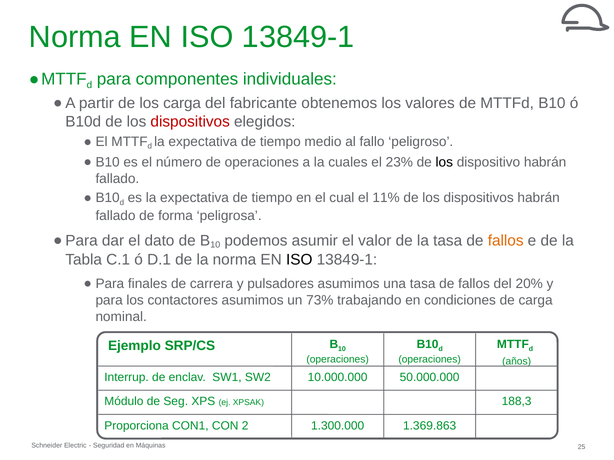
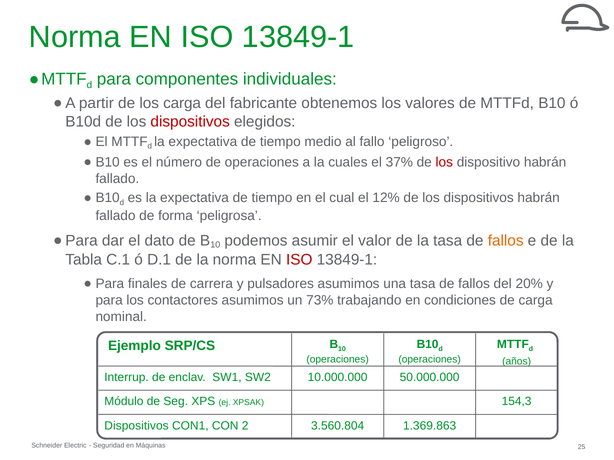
23%: 23% -> 37%
los at (444, 163) colour: black -> red
11%: 11% -> 12%
ISO at (299, 260) colour: black -> red
188,3: 188,3 -> 154,3
Proporciona at (137, 426): Proporciona -> Dispositivos
1.300.000: 1.300.000 -> 3.560.804
